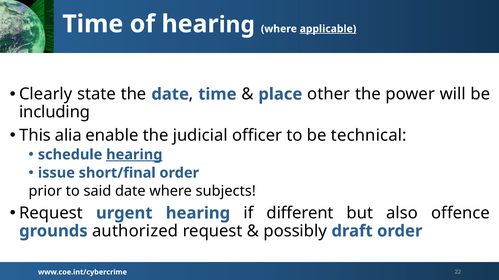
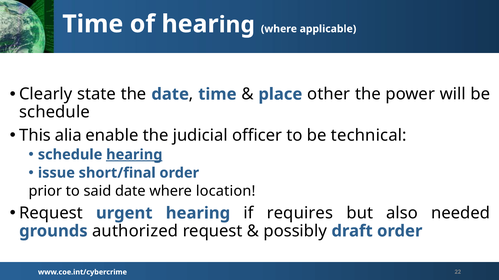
applicable underline: present -> none
including at (55, 112): including -> schedule
subjects: subjects -> location
different: different -> requires
offence: offence -> needed
